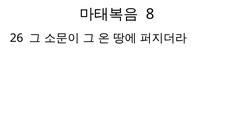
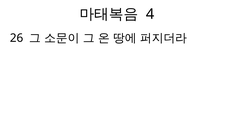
8: 8 -> 4
